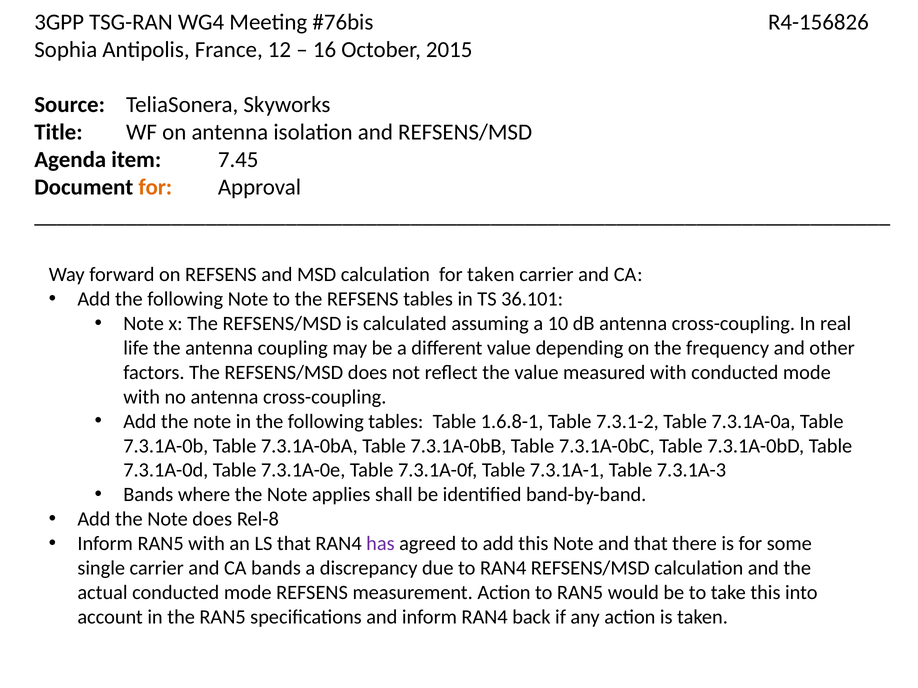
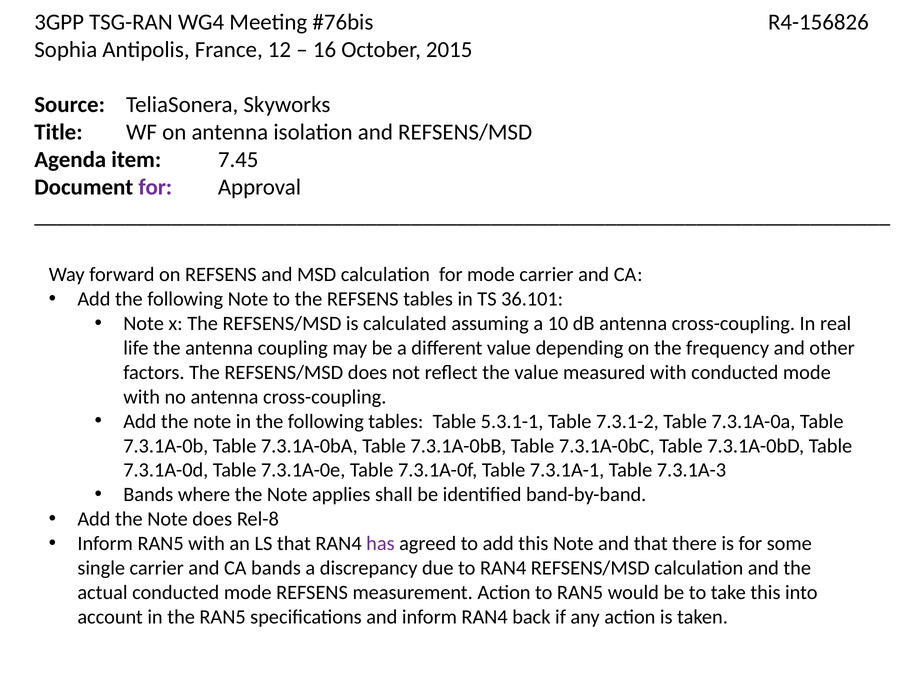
for at (155, 188) colour: orange -> purple
for taken: taken -> mode
1.6.8-1: 1.6.8-1 -> 5.3.1-1
